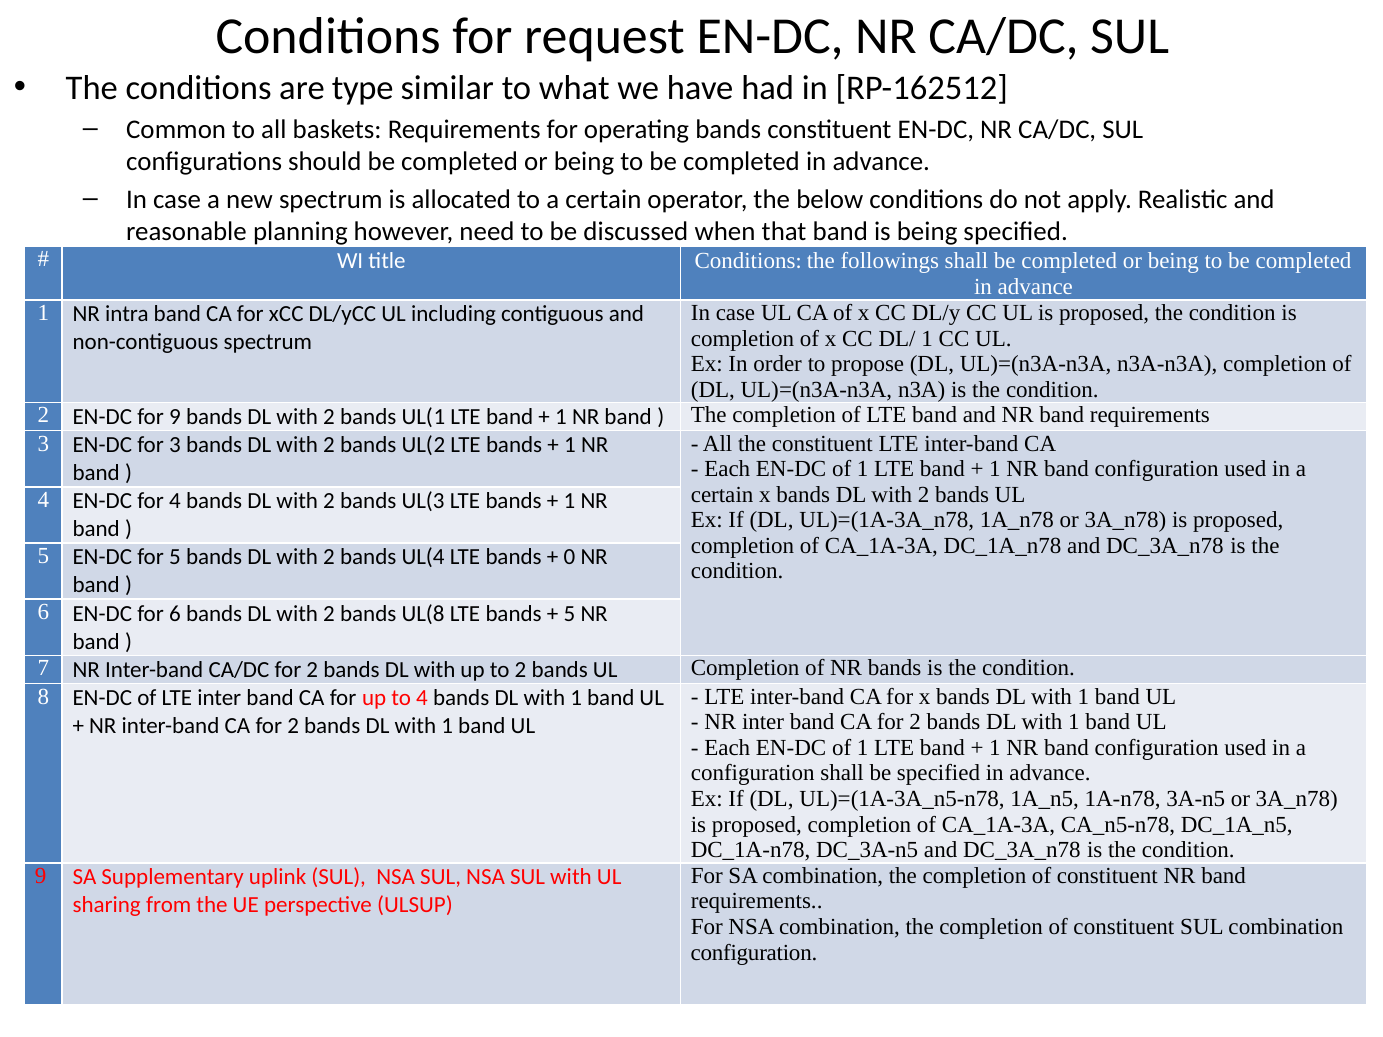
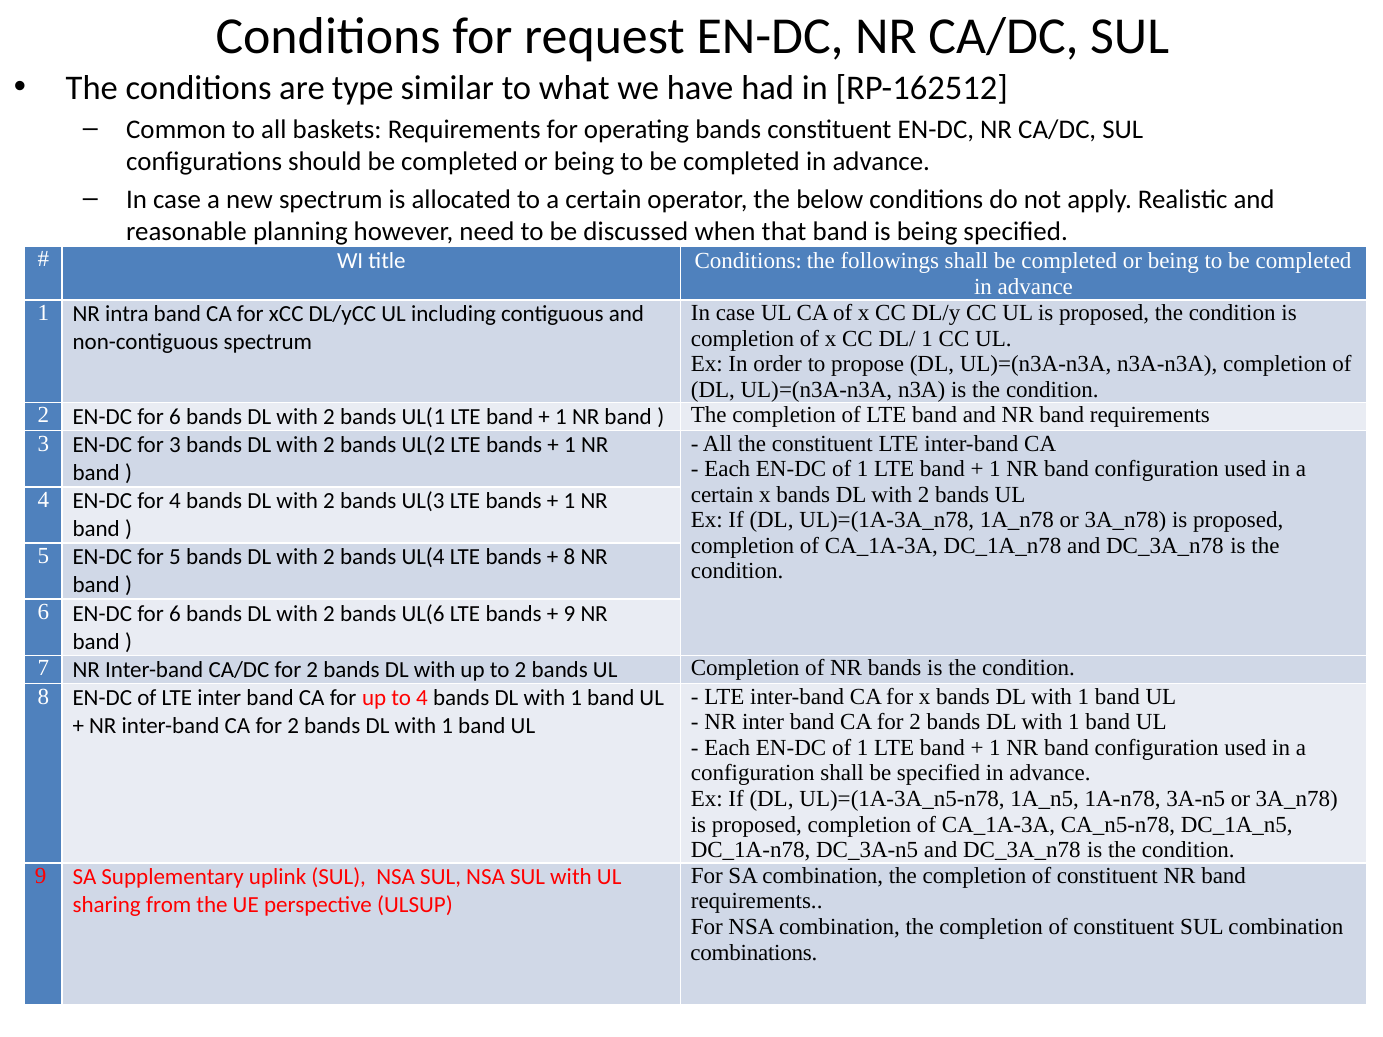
2 EN-DC for 9: 9 -> 6
0 at (569, 557): 0 -> 8
UL(8: UL(8 -> UL(6
5 at (569, 614): 5 -> 9
configuration at (754, 953): configuration -> combinations
